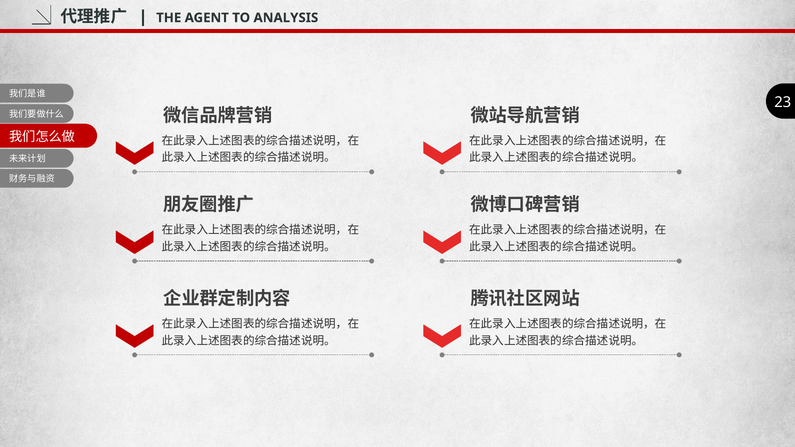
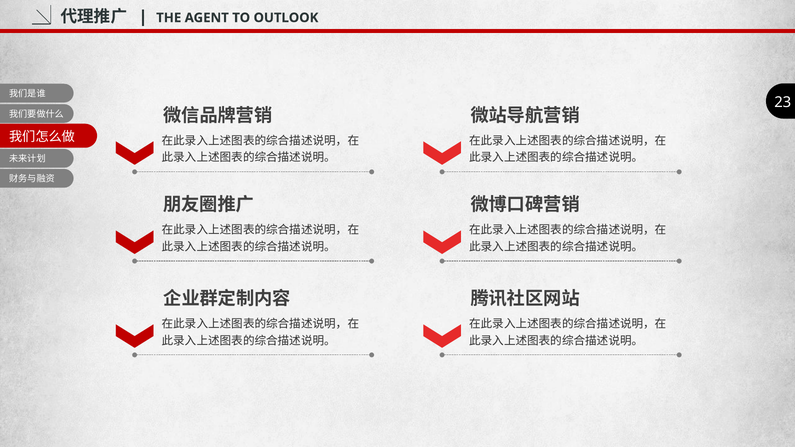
ANALYSIS: ANALYSIS -> OUTLOOK
